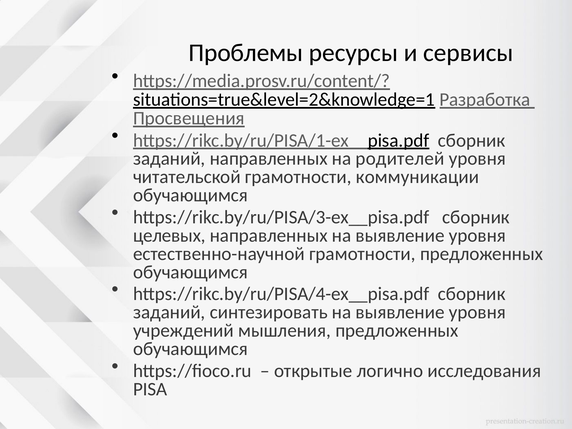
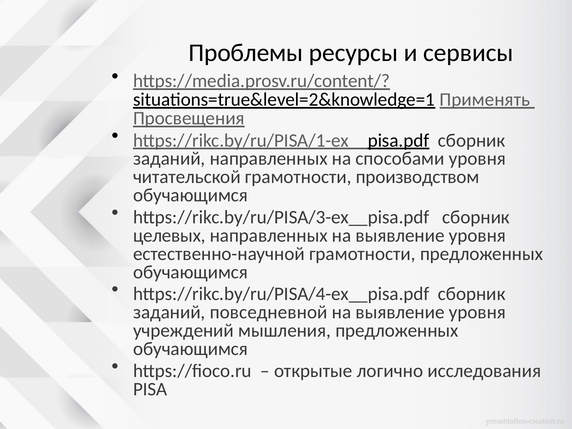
Разработка: Разработка -> Применять
родителей: родителей -> способами
коммуникации: коммуникации -> производством
синтезировать: синтезировать -> повседневной
